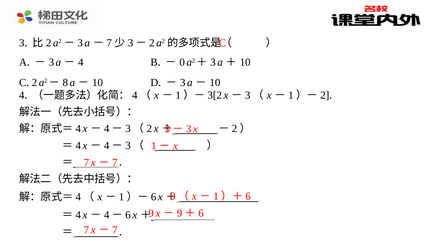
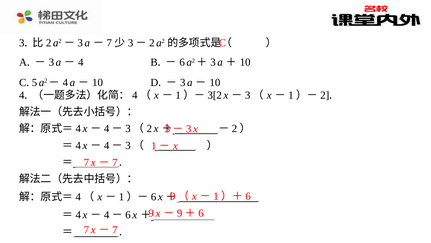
0: 0 -> 6
2: 2 -> 5
8 at (65, 82): 8 -> 4
